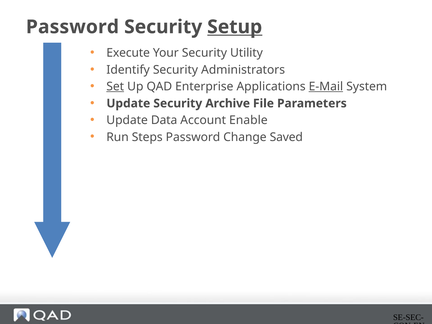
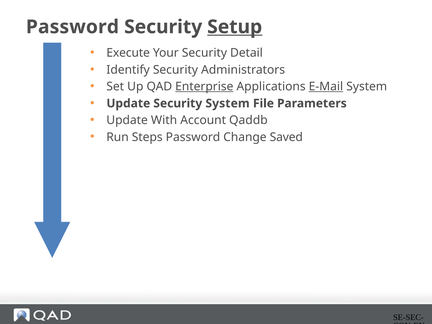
Utility: Utility -> Detail
Set underline: present -> none
Enterprise underline: none -> present
Security Archive: Archive -> System
Data: Data -> With
Enable: Enable -> Qaddb
